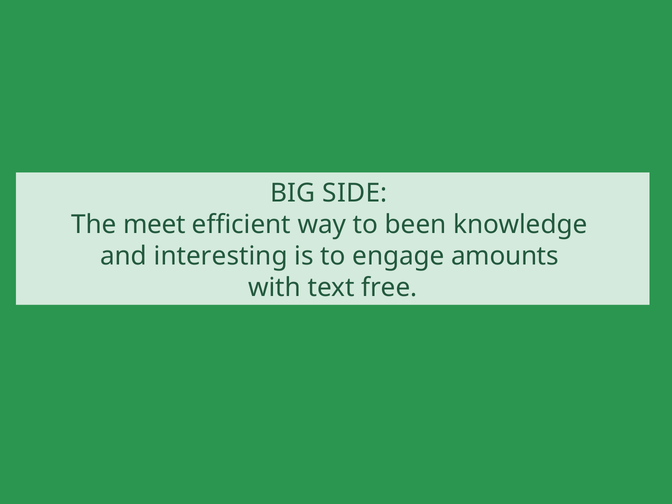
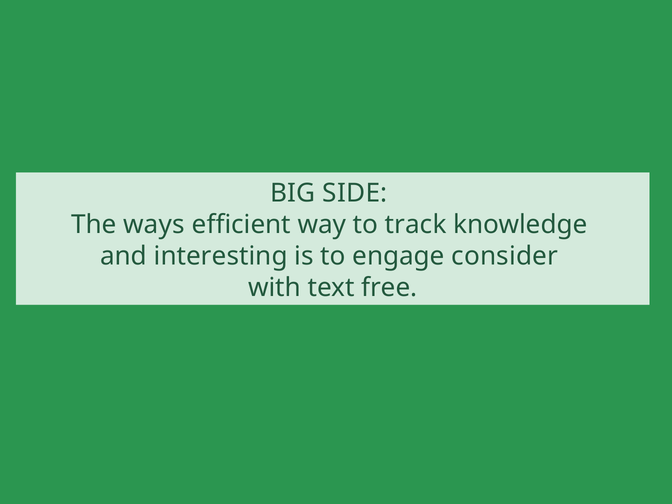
meet: meet -> ways
been: been -> track
amounts: amounts -> consider
